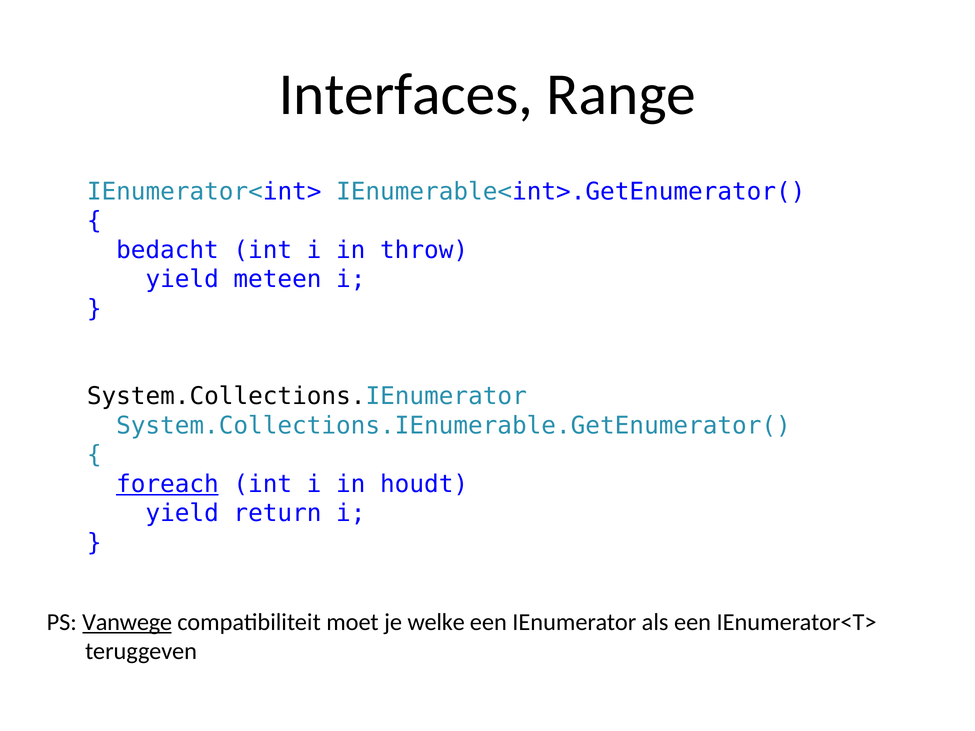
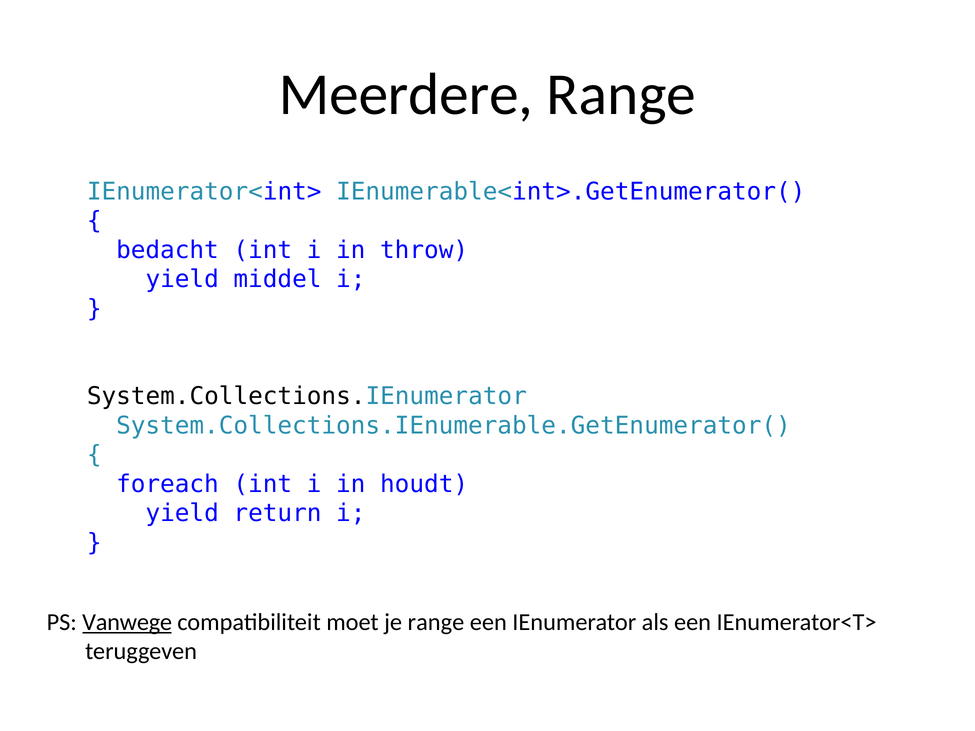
Interfaces: Interfaces -> Meerdere
meteen: meteen -> middel
foreach underline: present -> none
je welke: welke -> range
